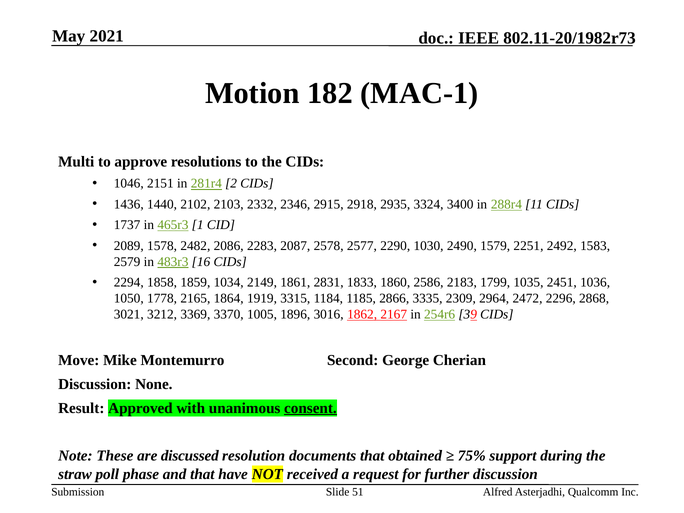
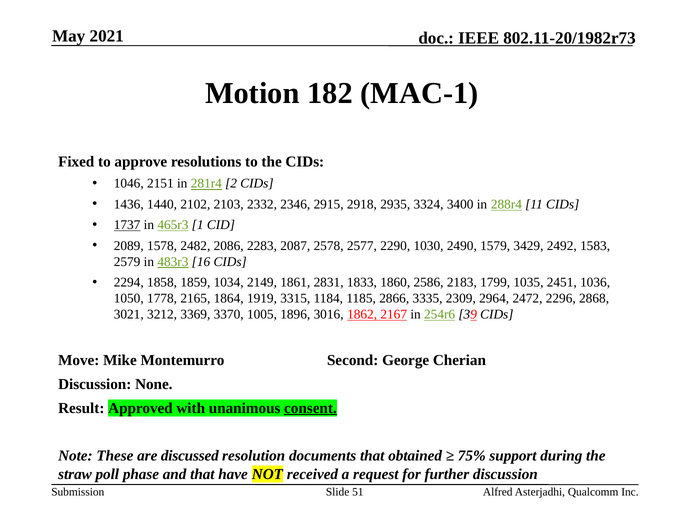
Multi: Multi -> Fixed
1737 underline: none -> present
2251: 2251 -> 3429
